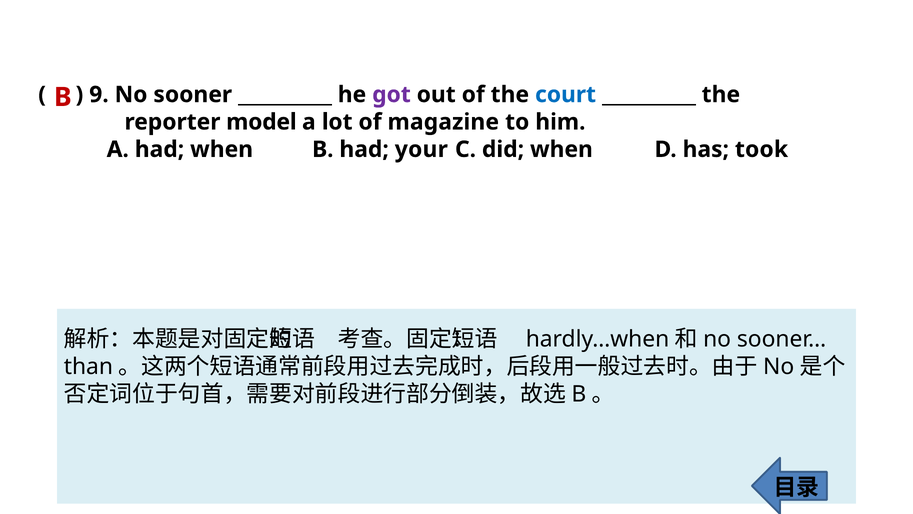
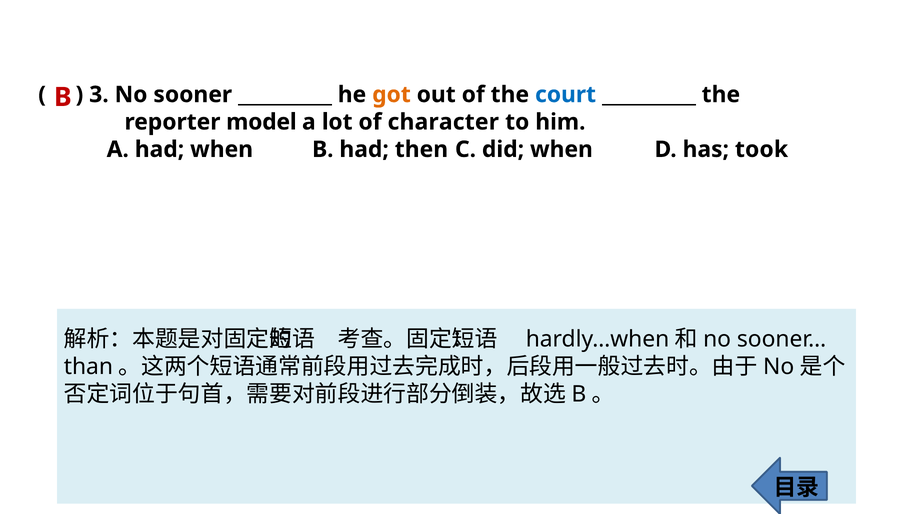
9: 9 -> 3
got colour: purple -> orange
magazine: magazine -> character
your: your -> then
